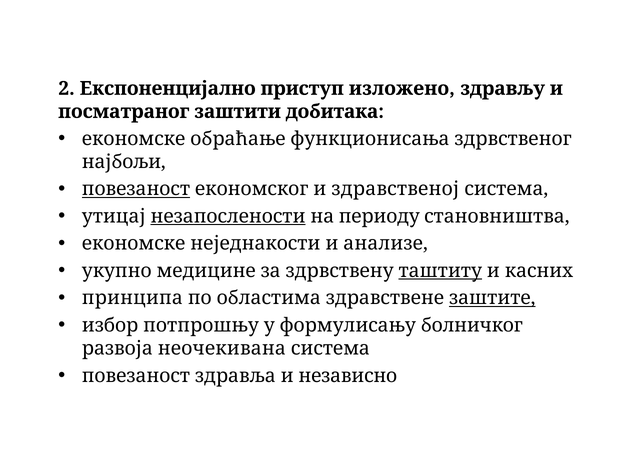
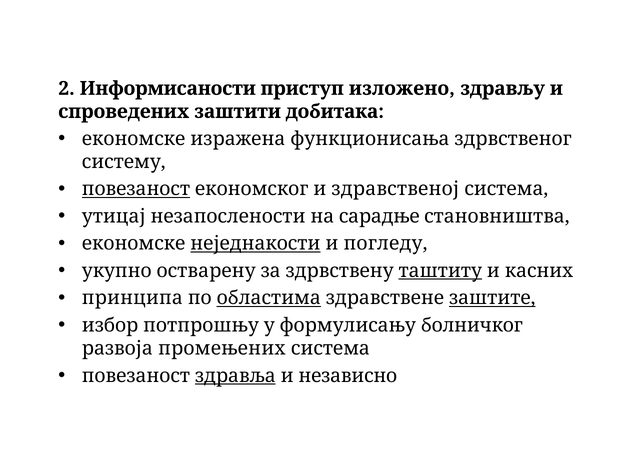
Експоненцијално: Експоненцијално -> Информисаности
посматраног: посматраног -> спроведених
обраћање: обраћање -> изражена
најбољи: најбољи -> систему
незапослености underline: present -> none
периоду: периоду -> сарадње
неједнакости underline: none -> present
анализе: анализе -> погледу
медицине: медицине -> остварену
областима underline: none -> present
неочекивана: неочекивана -> промењених
здравља underline: none -> present
